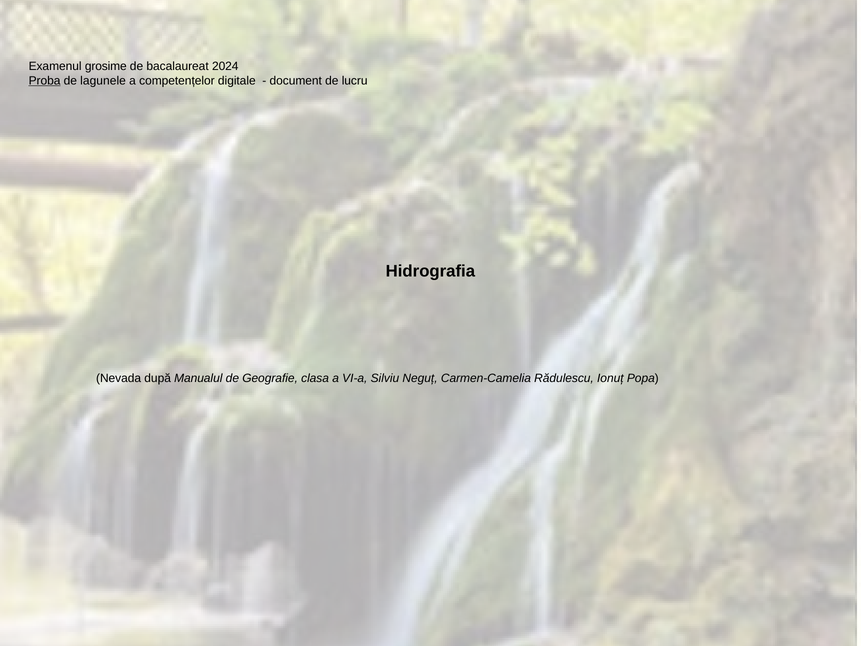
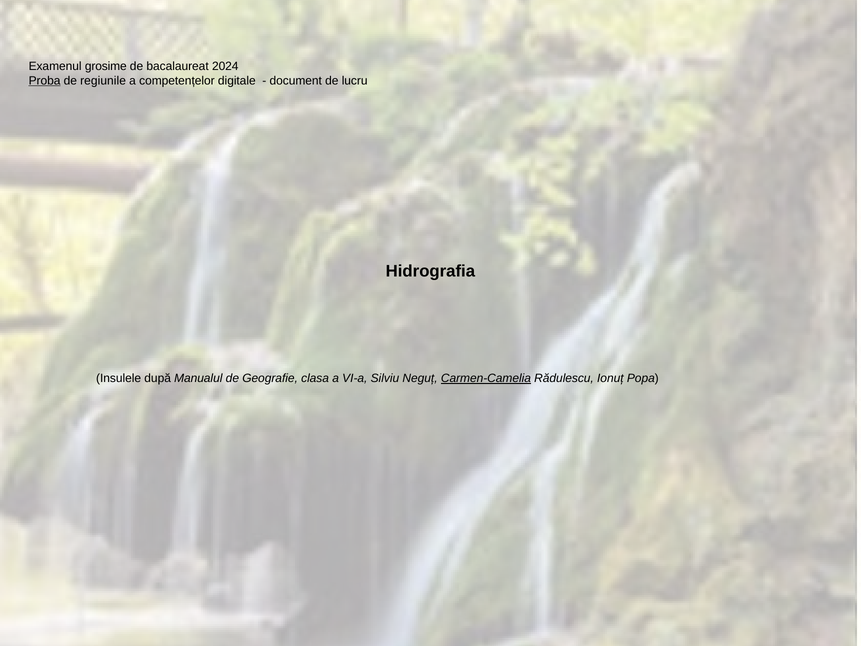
lagunele: lagunele -> regiunile
Nevada: Nevada -> Insulele
Carmen-Camelia underline: none -> present
